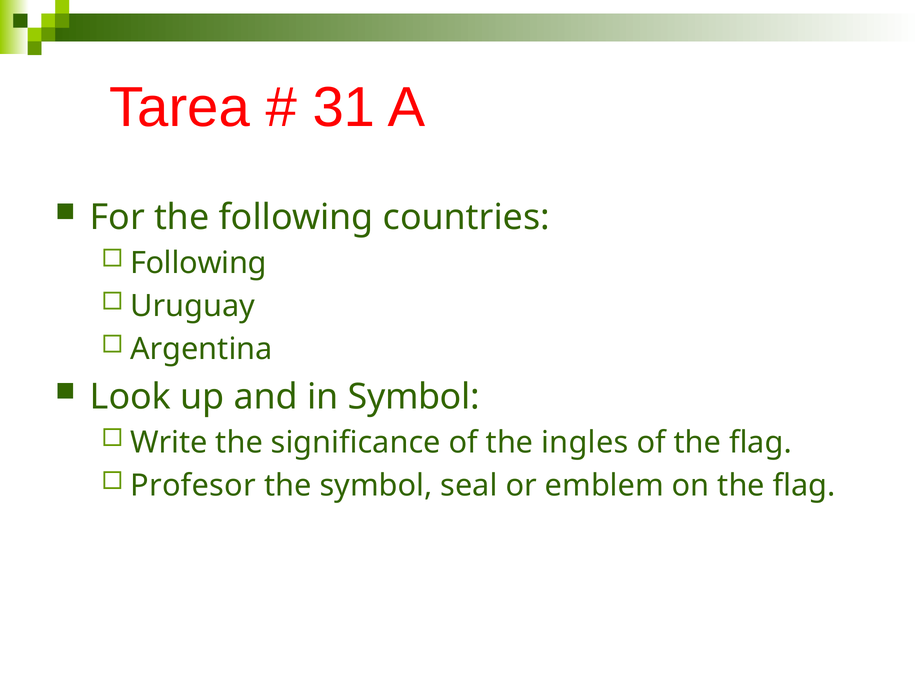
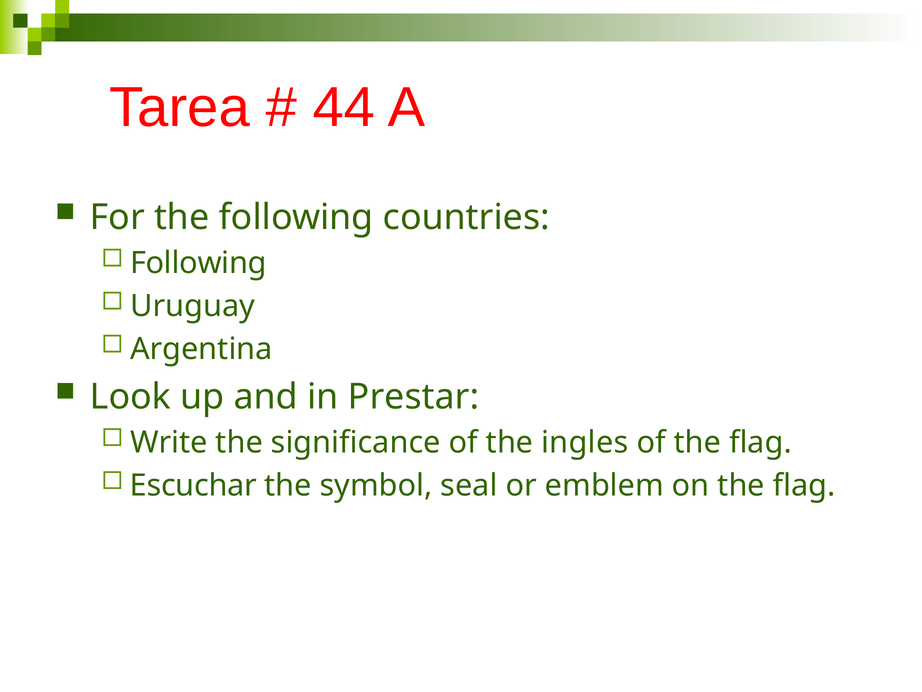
31: 31 -> 44
in Symbol: Symbol -> Prestar
Profesor: Profesor -> Escuchar
